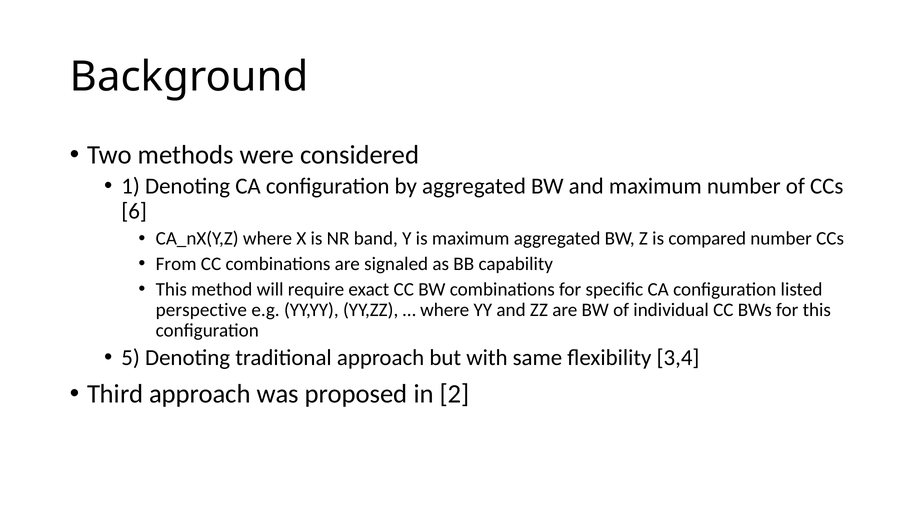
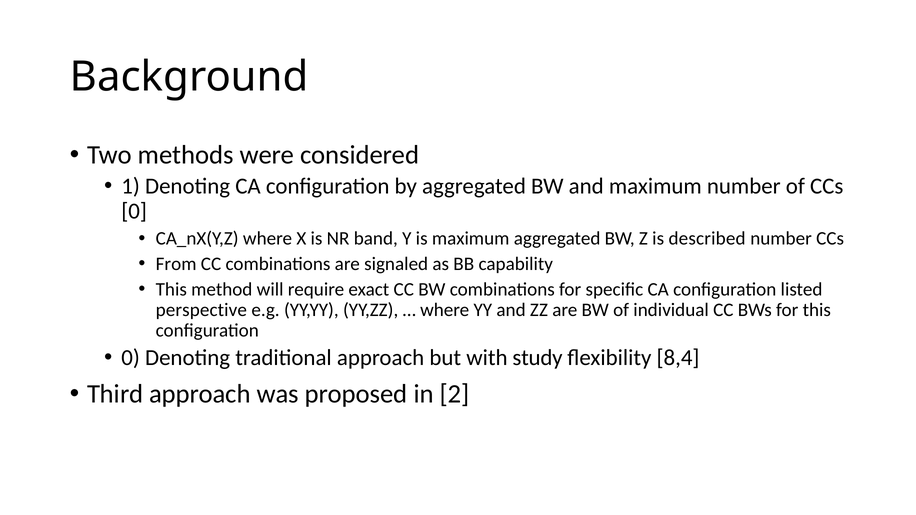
6 at (134, 211): 6 -> 0
compared: compared -> described
5 at (131, 358): 5 -> 0
same: same -> study
3,4: 3,4 -> 8,4
